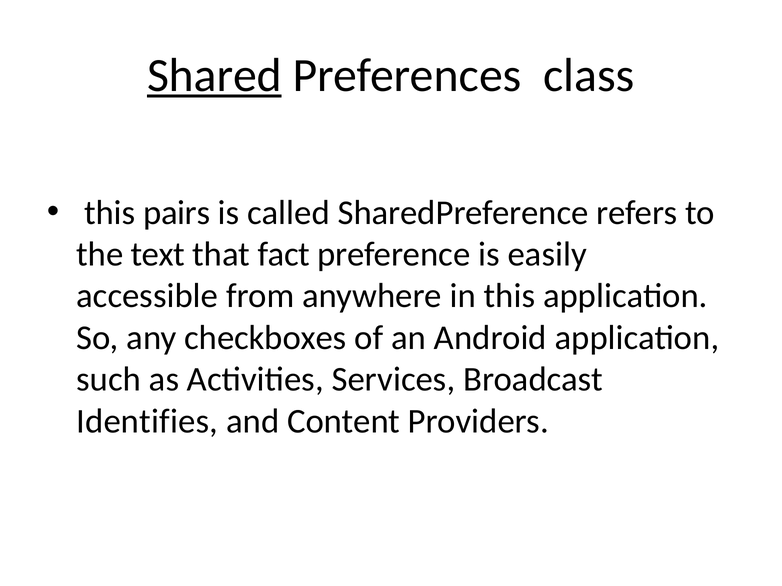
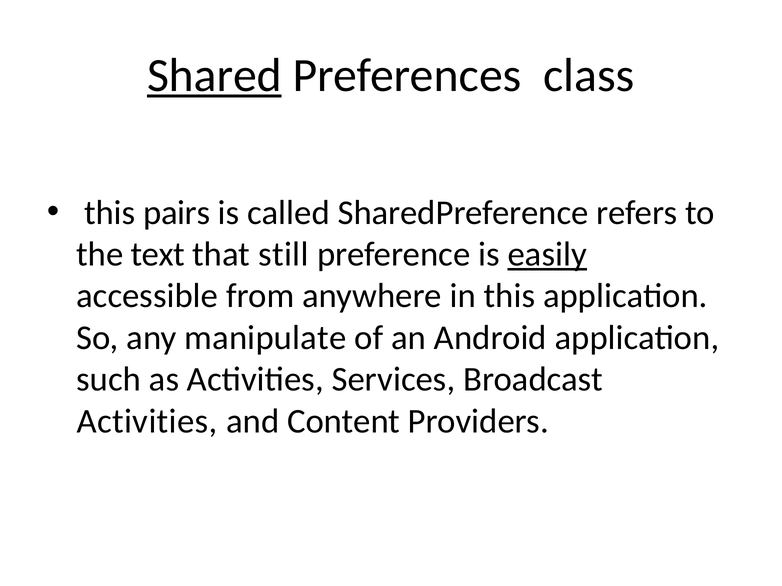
fact: fact -> still
easily underline: none -> present
checkboxes: checkboxes -> manipulate
Identifies at (147, 422): Identifies -> Activities
